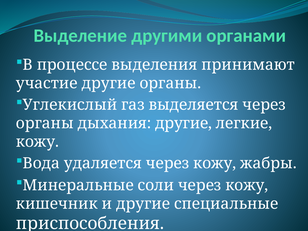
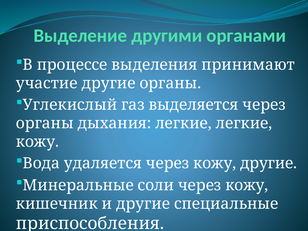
дыхания другие: другие -> легкие
кожу жабры: жабры -> другие
